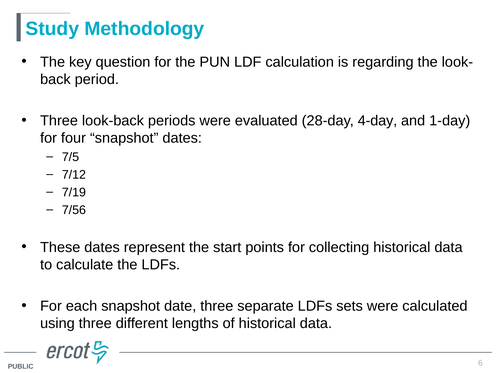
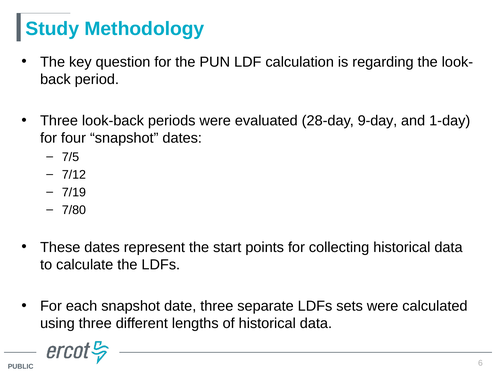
4-day: 4-day -> 9-day
7/56: 7/56 -> 7/80
